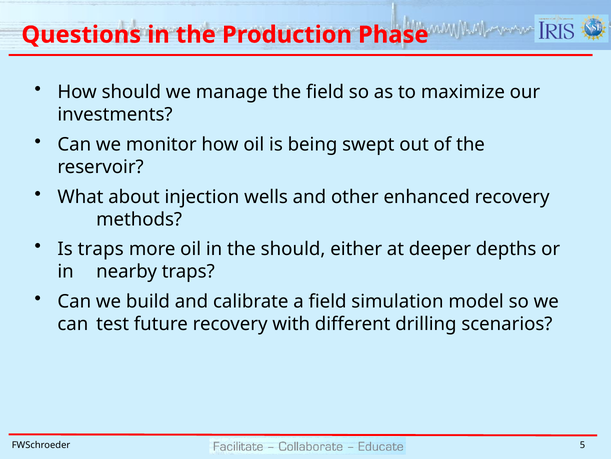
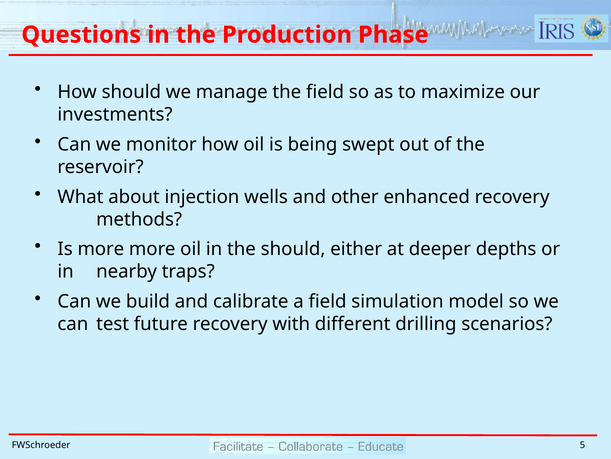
Is traps: traps -> more
